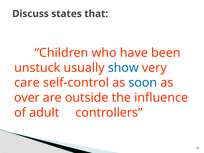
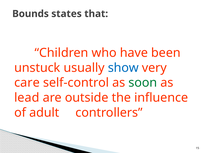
Discuss: Discuss -> Bounds
soon colour: blue -> green
over: over -> lead
